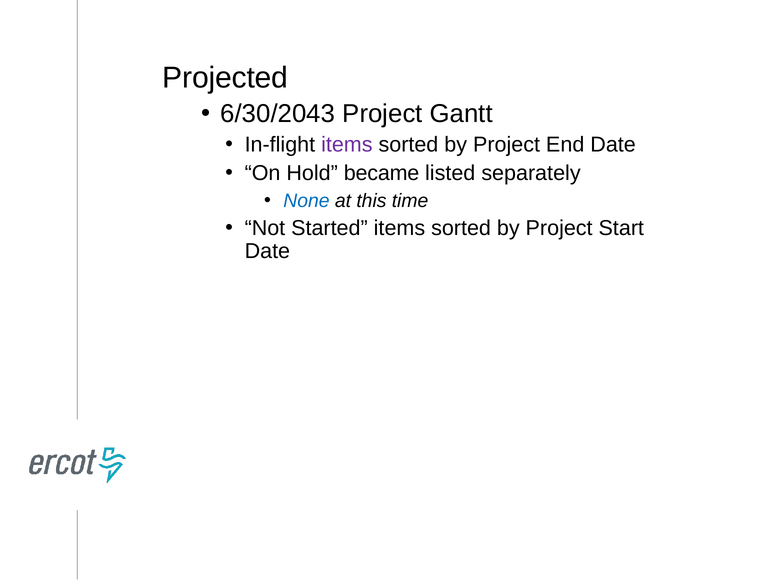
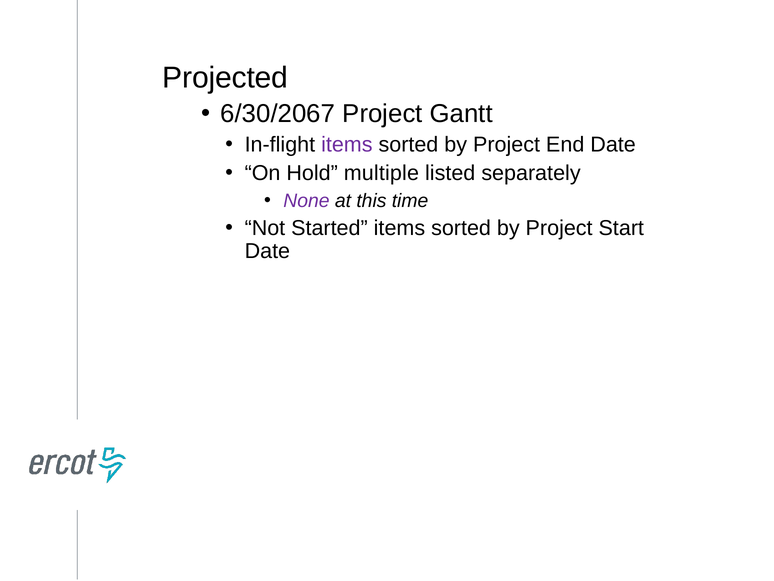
6/30/2043: 6/30/2043 -> 6/30/2067
became: became -> multiple
None colour: blue -> purple
